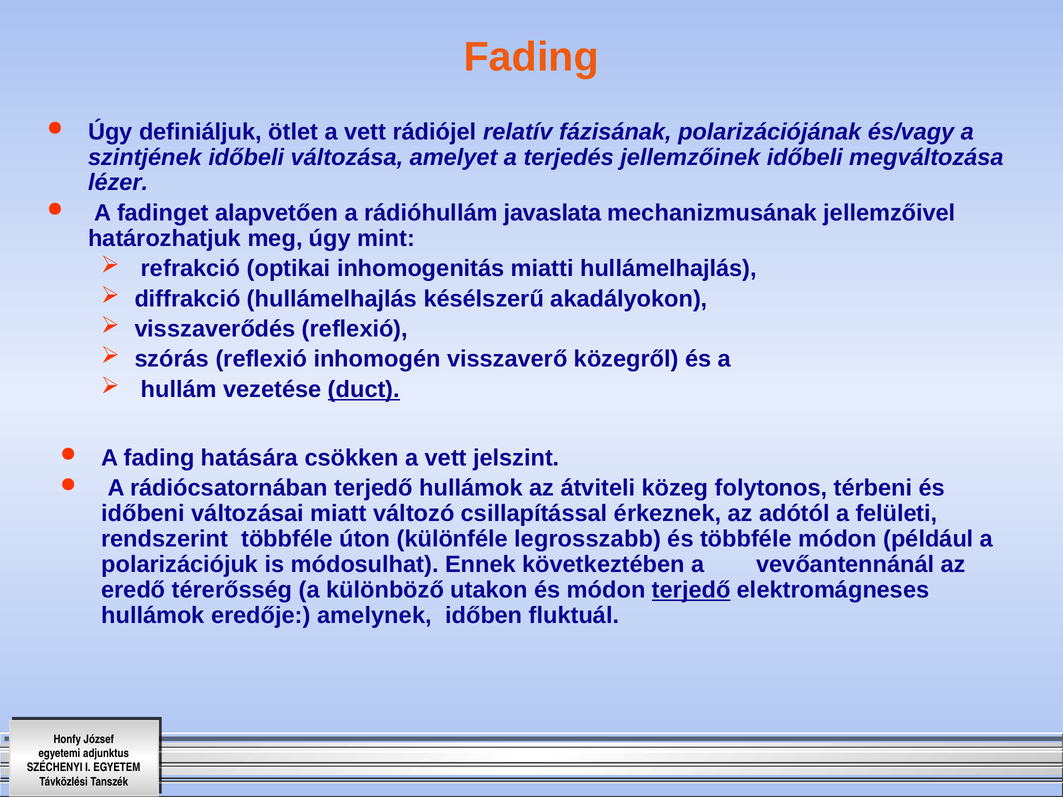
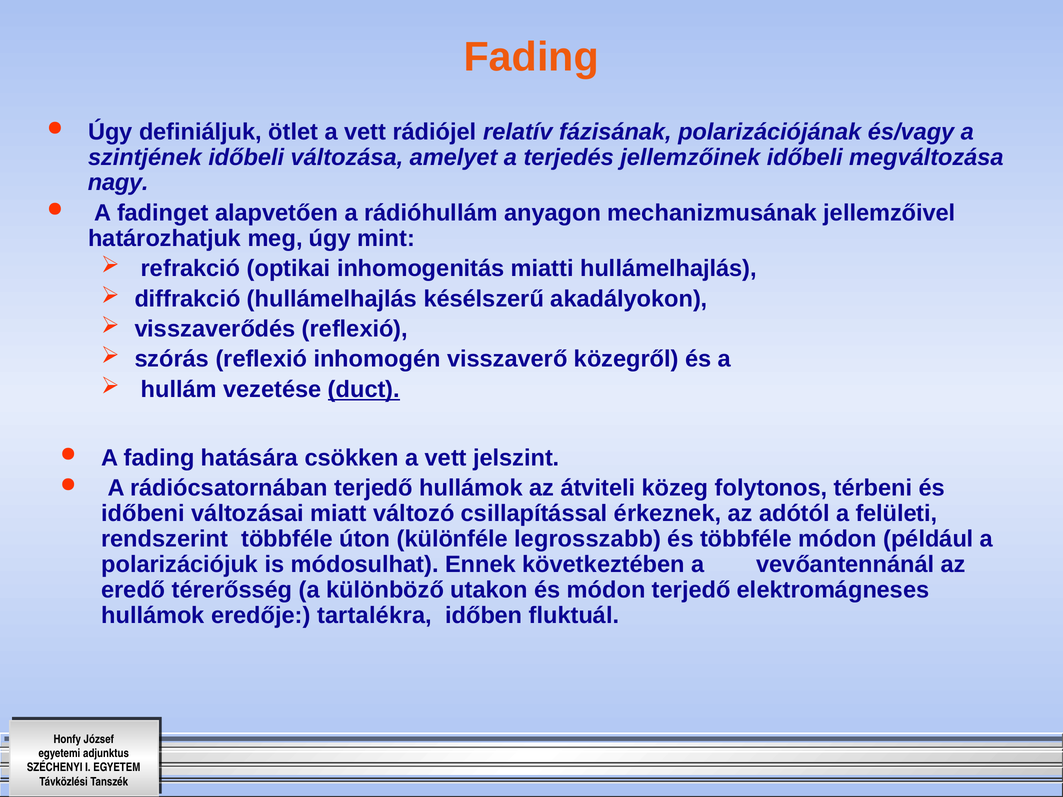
lézer: lézer -> nagy
javaslata: javaslata -> anyagon
terjedő at (691, 590) underline: present -> none
amelynek: amelynek -> tartalékra
